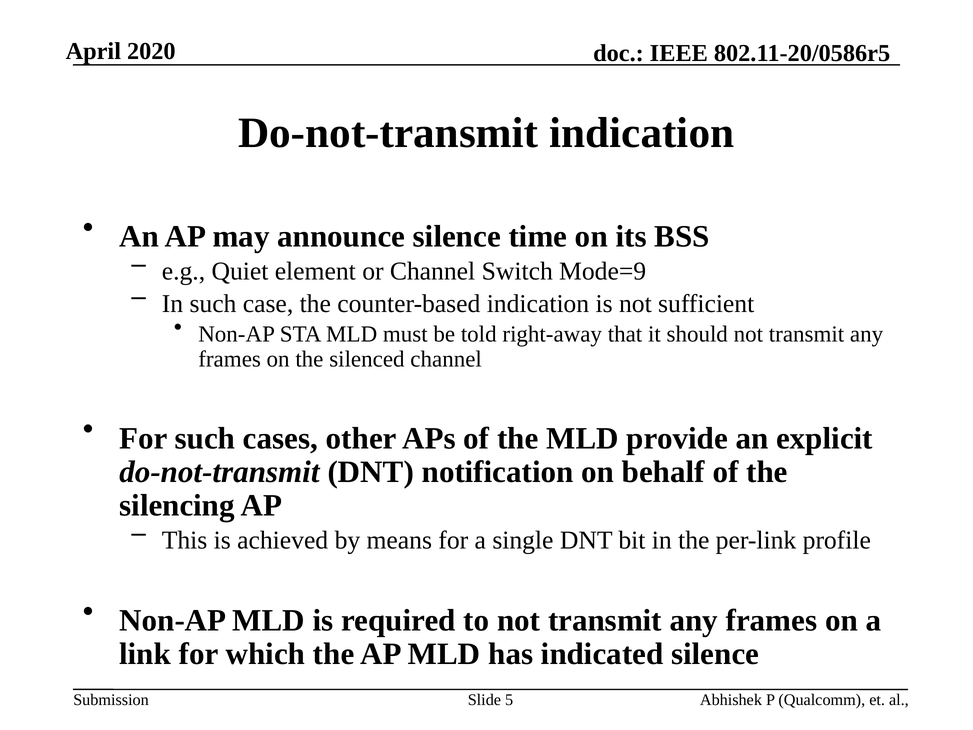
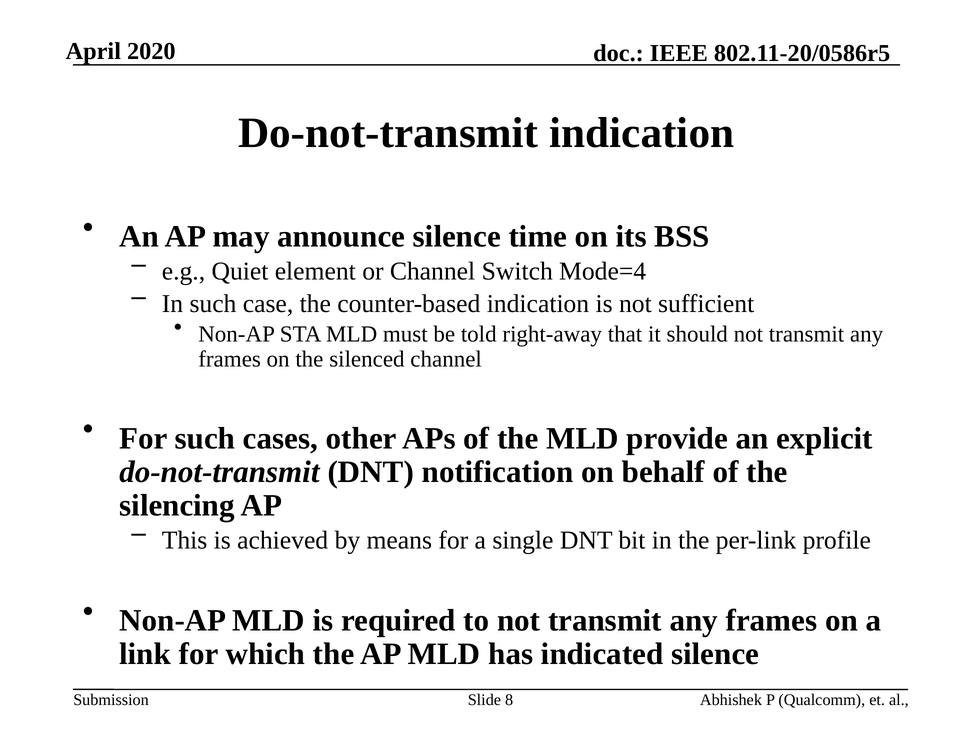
Mode=9: Mode=9 -> Mode=4
5: 5 -> 8
